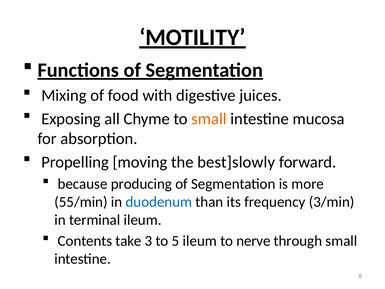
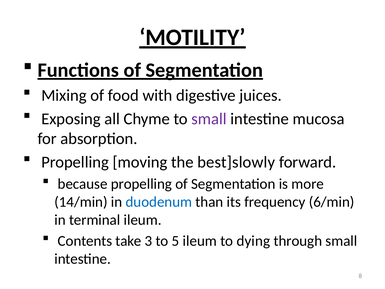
small at (209, 119) colour: orange -> purple
because producing: producing -> propelling
55/min: 55/min -> 14/min
3/min: 3/min -> 6/min
nerve: nerve -> dying
